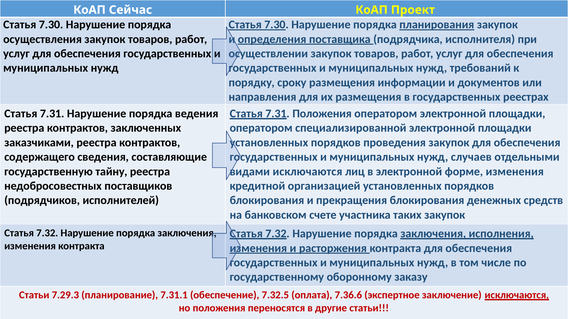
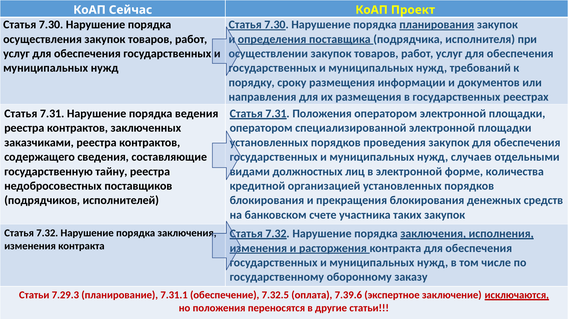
исключаются at (307, 172): исключаются -> должностных
форме изменения: изменения -> количества
7.36.6: 7.36.6 -> 7.39.6
